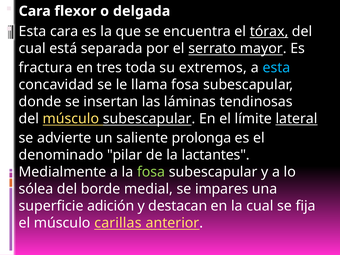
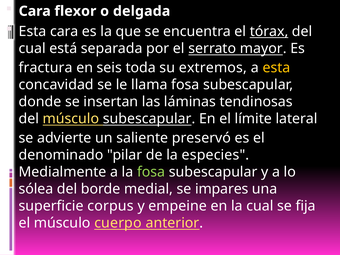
tres: tres -> seis
esta at (276, 68) colour: light blue -> yellow
lateral underline: present -> none
prolonga: prolonga -> preservó
lactantes: lactantes -> especies
adición: adición -> corpus
destacan: destacan -> empeine
carillas: carillas -> cuerpo
